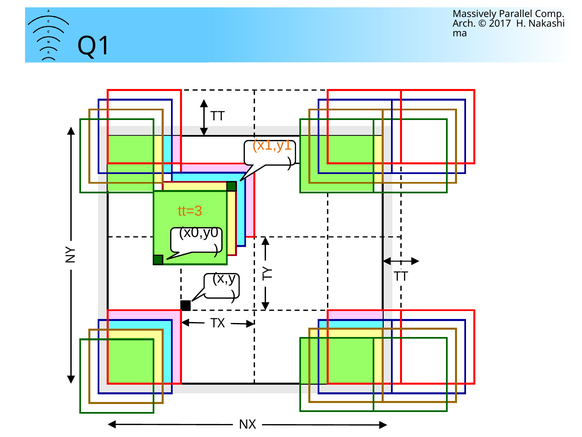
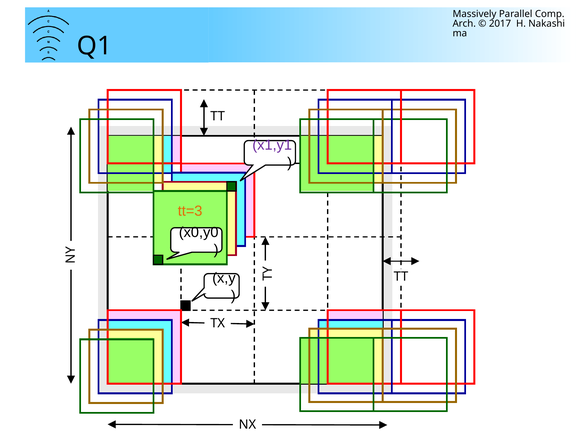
x1,y1 colour: orange -> purple
